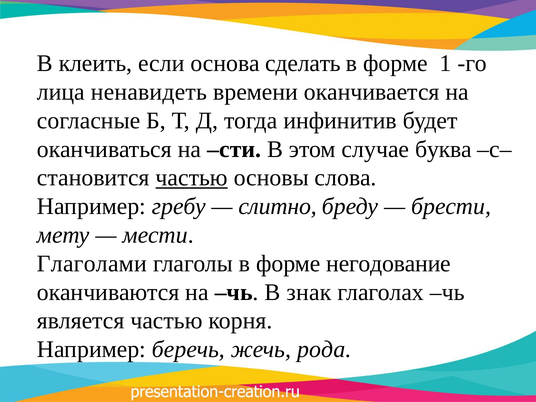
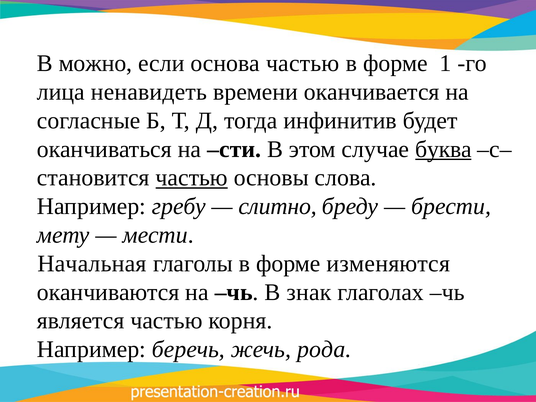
клеить: клеить -> можно
основа сделать: сделать -> частью
буква underline: none -> present
Глаголами: Глаголами -> Начальная
негодование: негодование -> изменяются
